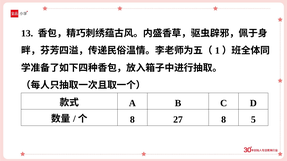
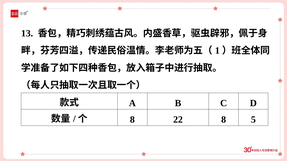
27: 27 -> 22
